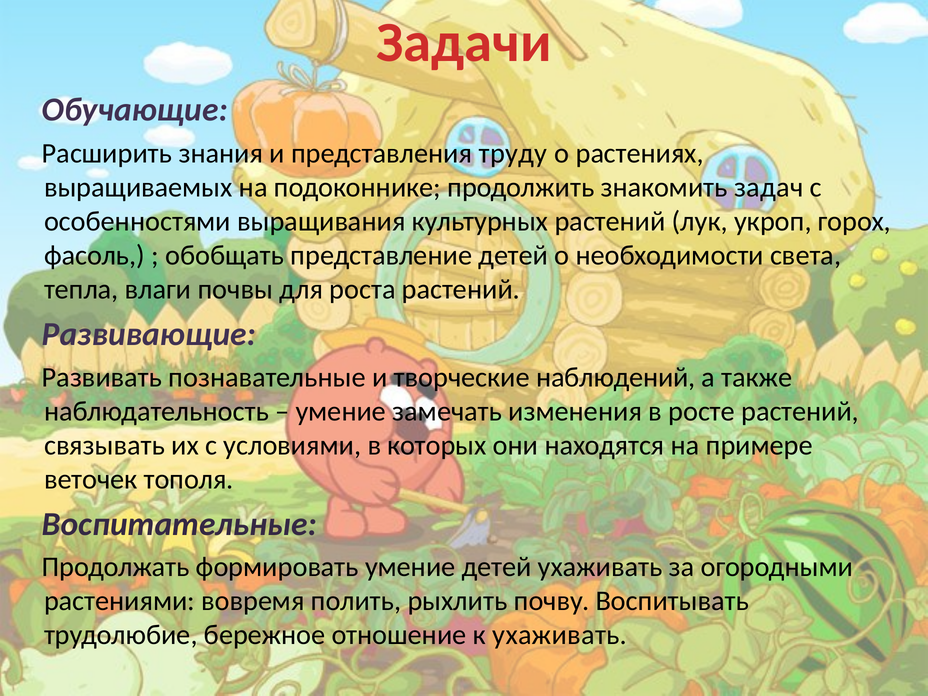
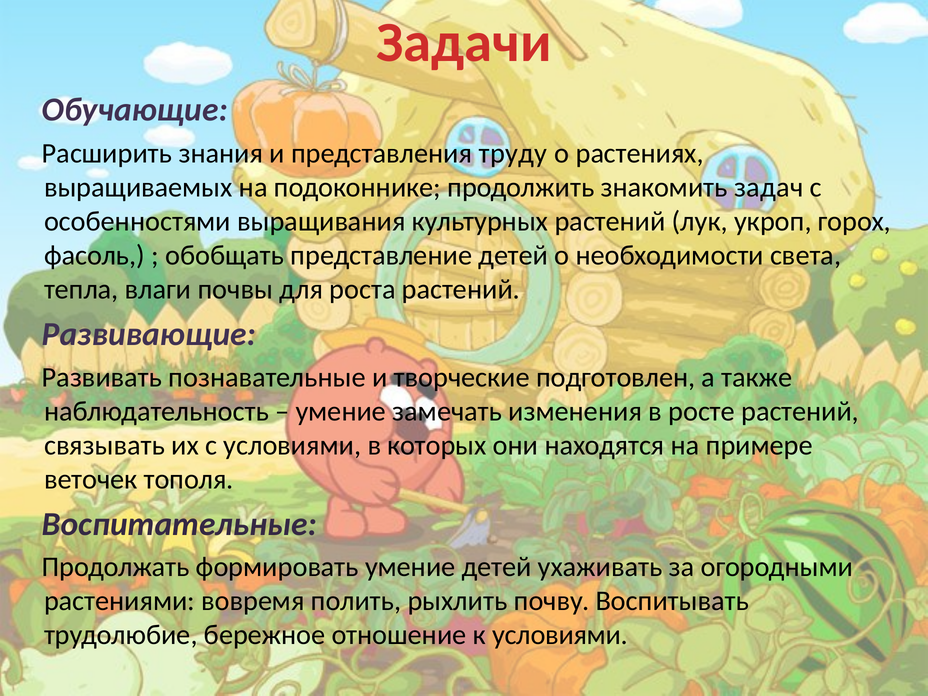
наблюдений: наблюдений -> подготовлен
к ухаживать: ухаживать -> условиями
